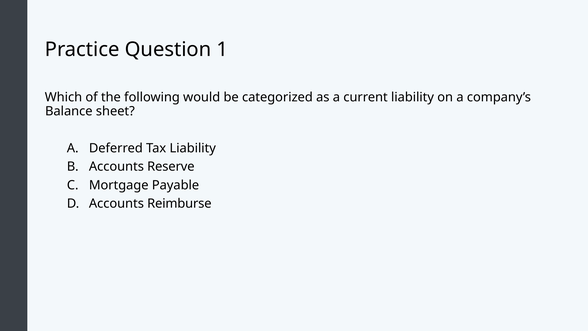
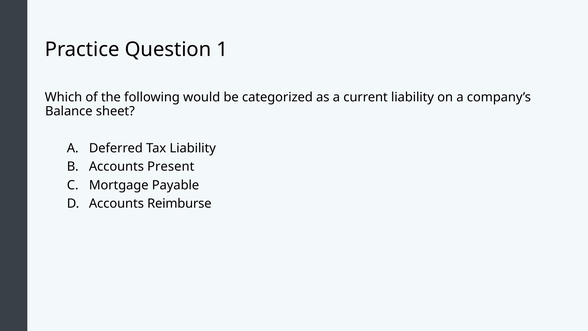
Reserve: Reserve -> Present
